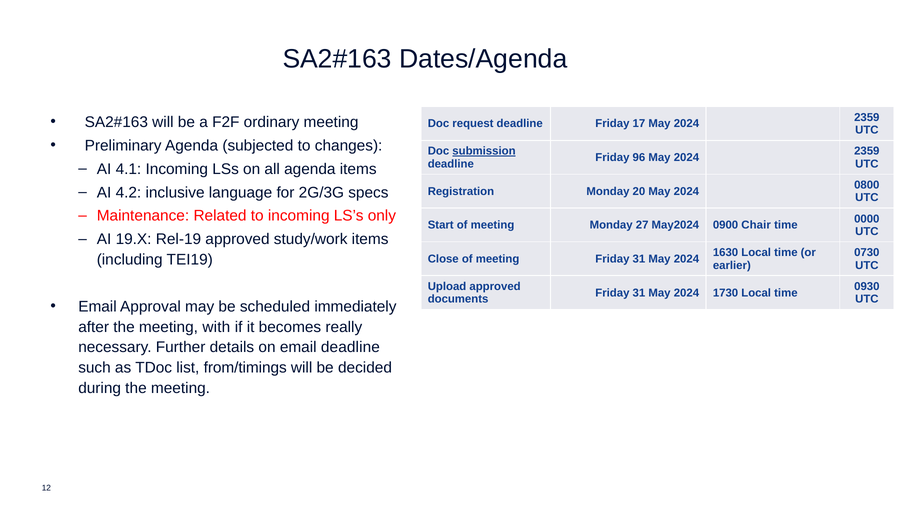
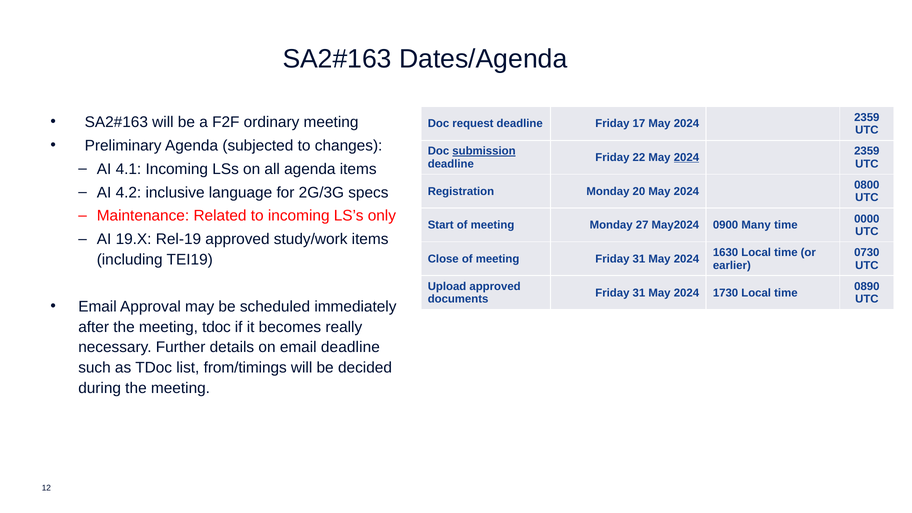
96: 96 -> 22
2024 at (686, 157) underline: none -> present
Chair: Chair -> Many
0930: 0930 -> 0890
meeting with: with -> tdoc
